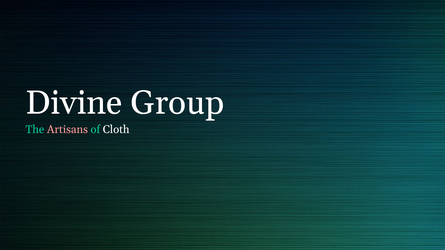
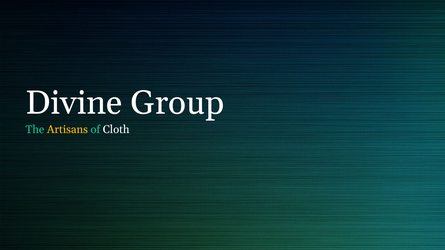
Artisans colour: pink -> yellow
